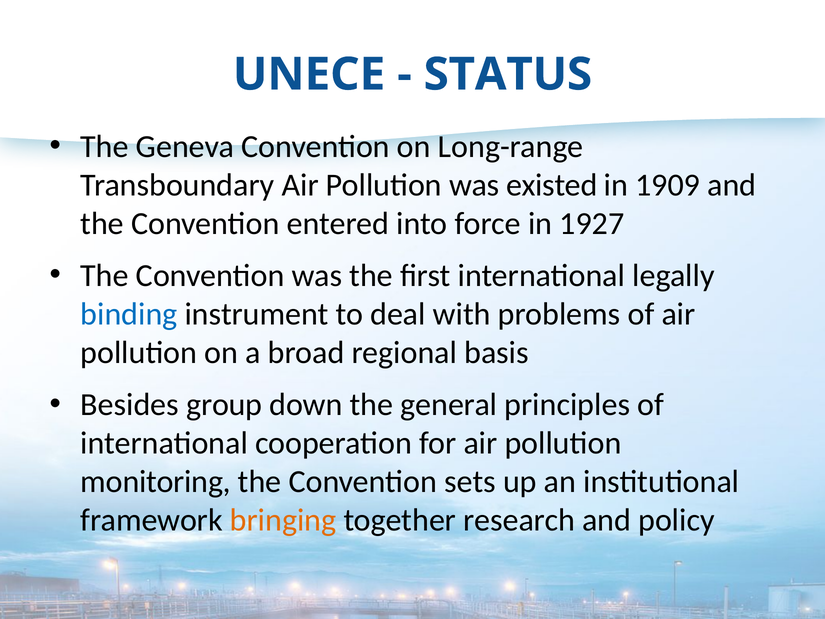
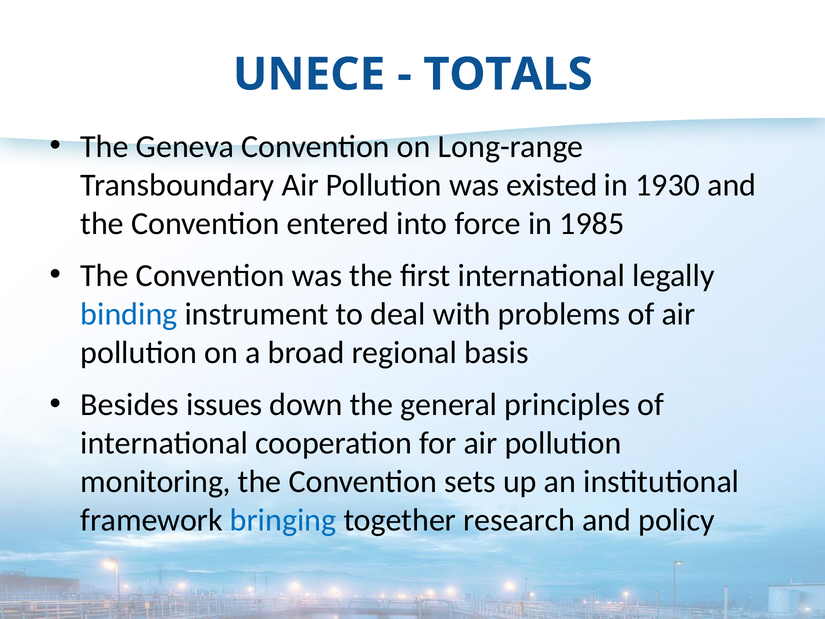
STATUS: STATUS -> TOTALS
1909: 1909 -> 1930
1927: 1927 -> 1985
group: group -> issues
bringing colour: orange -> blue
